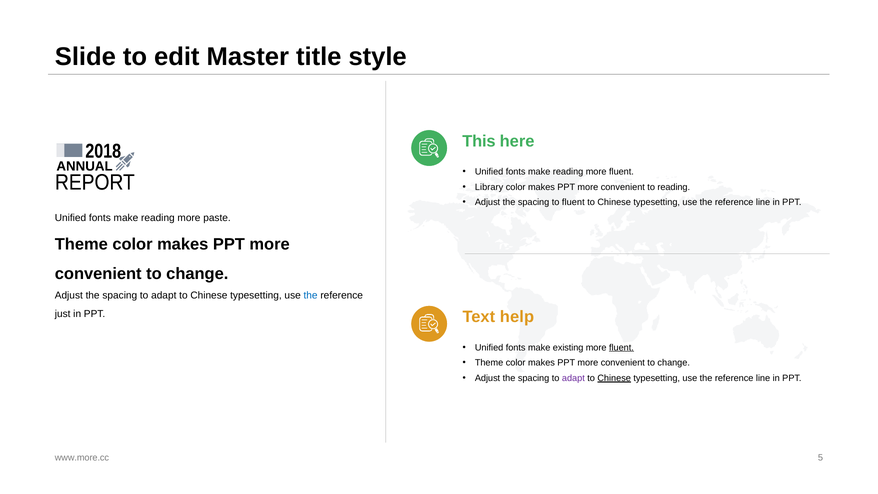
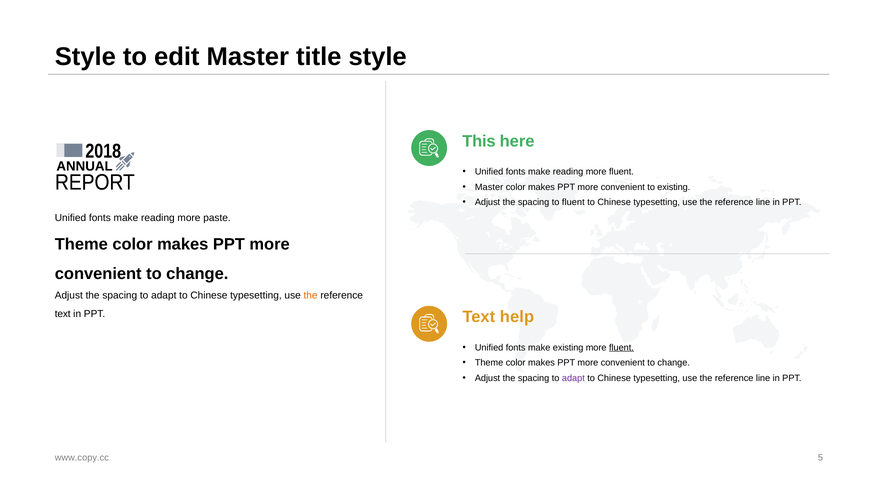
Slide at (85, 57): Slide -> Style
Library at (489, 187): Library -> Master
to reading: reading -> existing
the at (311, 295) colour: blue -> orange
just at (63, 314): just -> text
Chinese at (614, 378) underline: present -> none
www.more.cc: www.more.cc -> www.copy.cc
